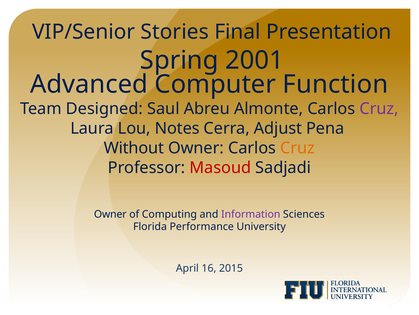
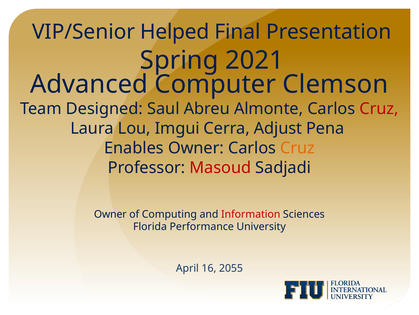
Stories: Stories -> Helped
2001: 2001 -> 2021
Function: Function -> Clemson
Cruz at (379, 109) colour: purple -> red
Notes: Notes -> Imgui
Without: Without -> Enables
Information colour: purple -> red
2015: 2015 -> 2055
